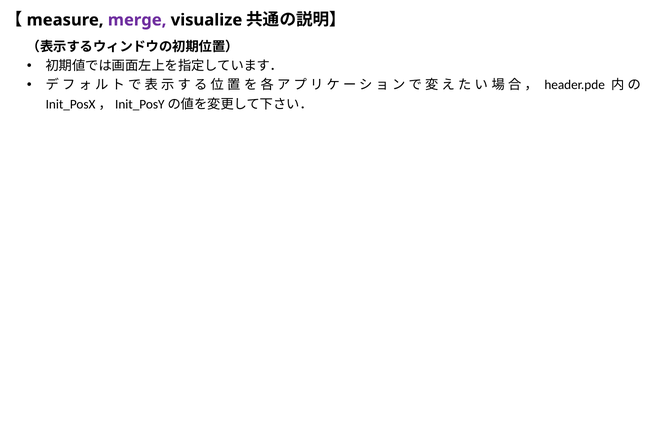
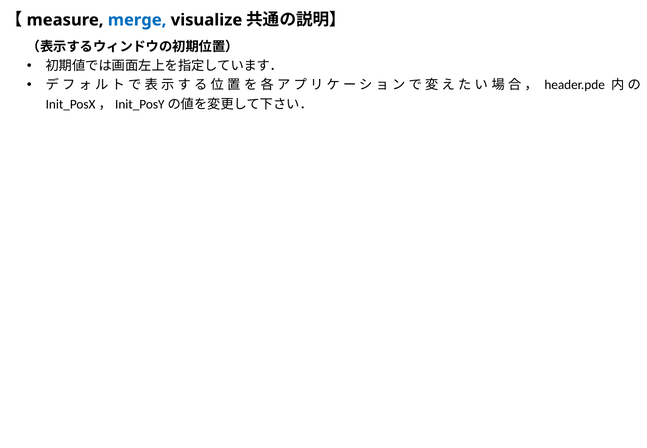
merge colour: purple -> blue
